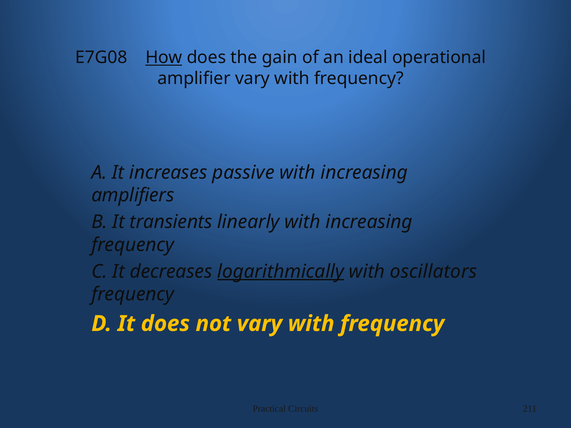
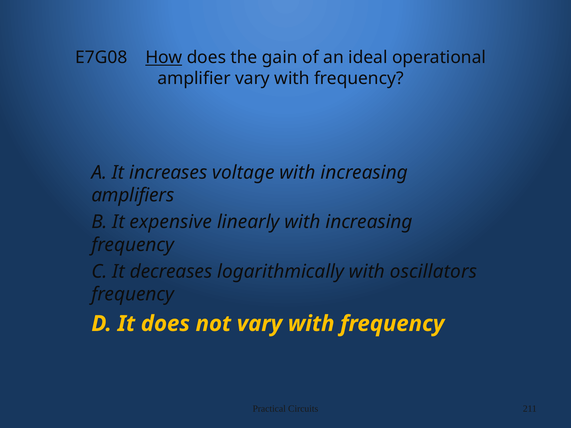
passive: passive -> voltage
transients: transients -> expensive
logarithmically underline: present -> none
